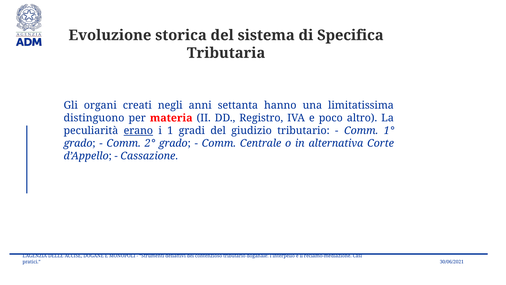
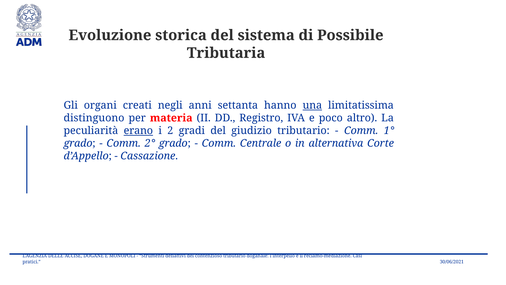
Specifica: Specifica -> Possibile
una underline: none -> present
1: 1 -> 2
